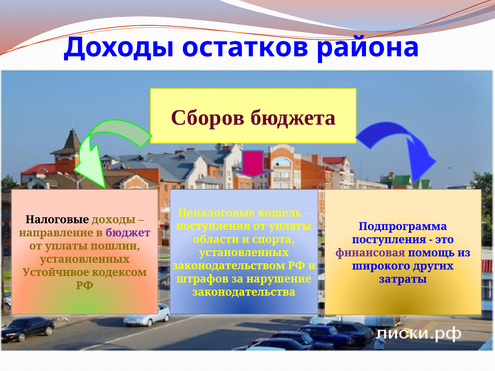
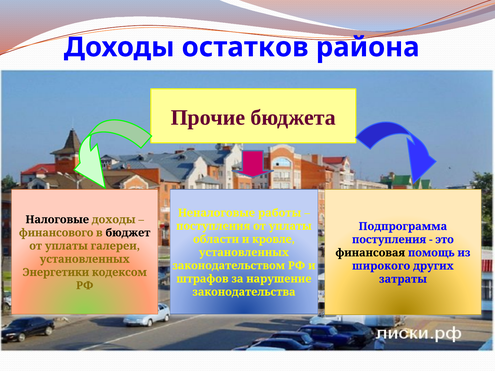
Сборов: Сборов -> Прочие
кошель: кошель -> работы
направление: направление -> финансового
бюджет colour: purple -> black
спорта: спорта -> кровле
пошлин: пошлин -> галереи
финансовая colour: purple -> black
Устойчивое: Устойчивое -> Энергетики
